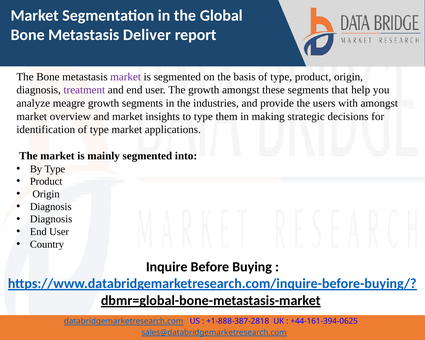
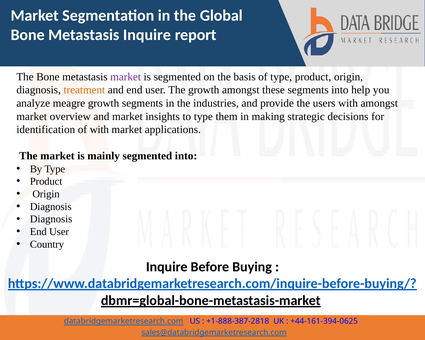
Metastasis Deliver: Deliver -> Inquire
treatment colour: purple -> orange
segments that: that -> into
identification of type: type -> with
